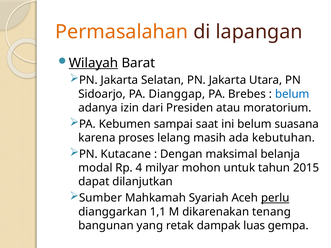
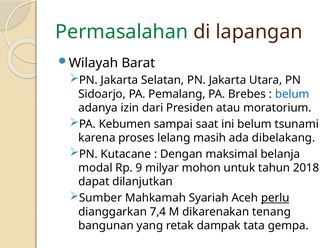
Permasalahan colour: orange -> green
Wilayah underline: present -> none
Dianggap: Dianggap -> Pemalang
suasana: suasana -> tsunami
kebutuhan: kebutuhan -> dibelakang
4: 4 -> 9
2015: 2015 -> 2018
1,1: 1,1 -> 7,4
luas: luas -> tata
